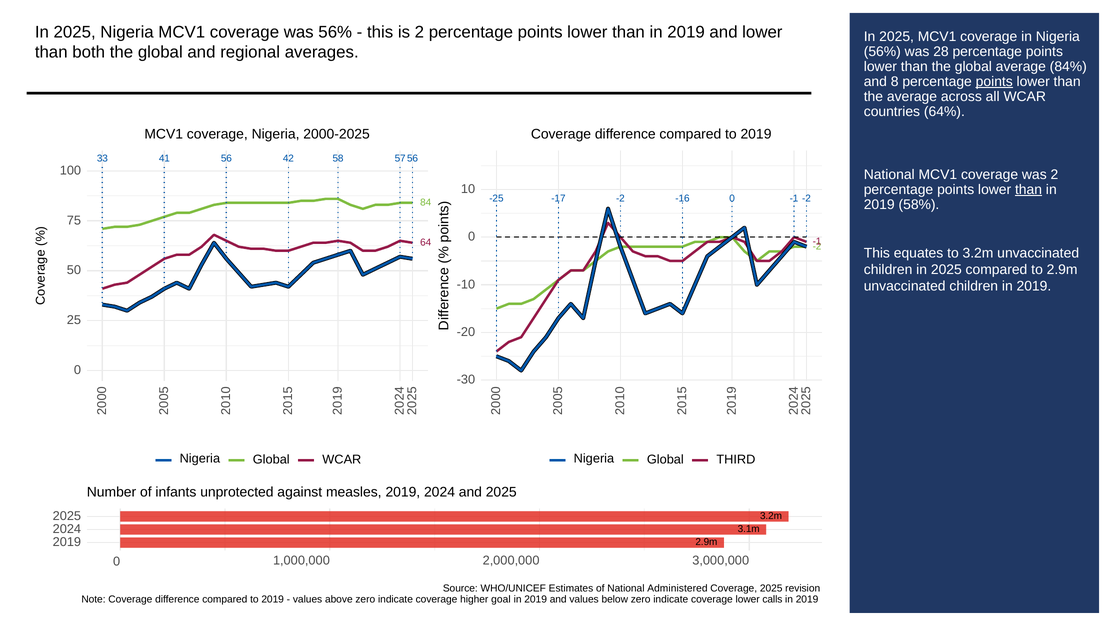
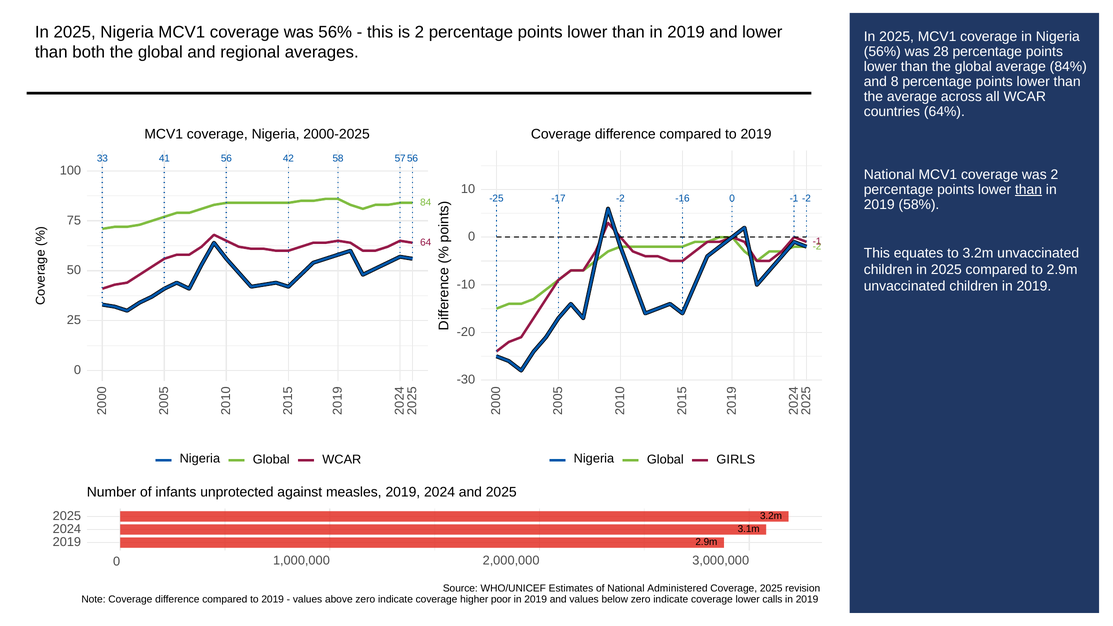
points at (994, 82) underline: present -> none
THIRD: THIRD -> GIRLS
goal: goal -> poor
